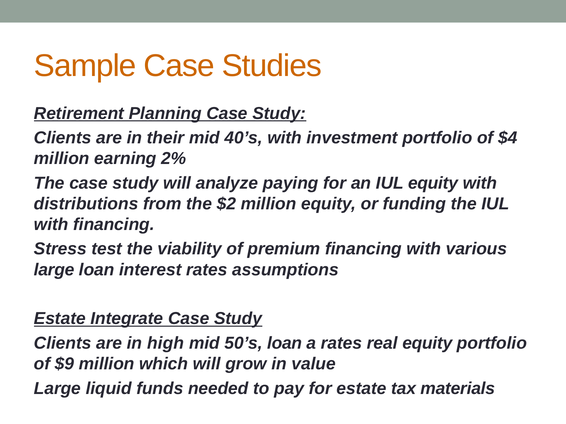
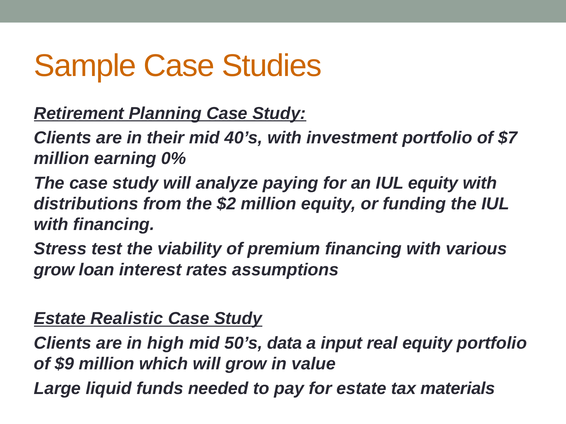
$4: $4 -> $7
2%: 2% -> 0%
large at (54, 270): large -> grow
Integrate: Integrate -> Realistic
50’s loan: loan -> data
a rates: rates -> input
